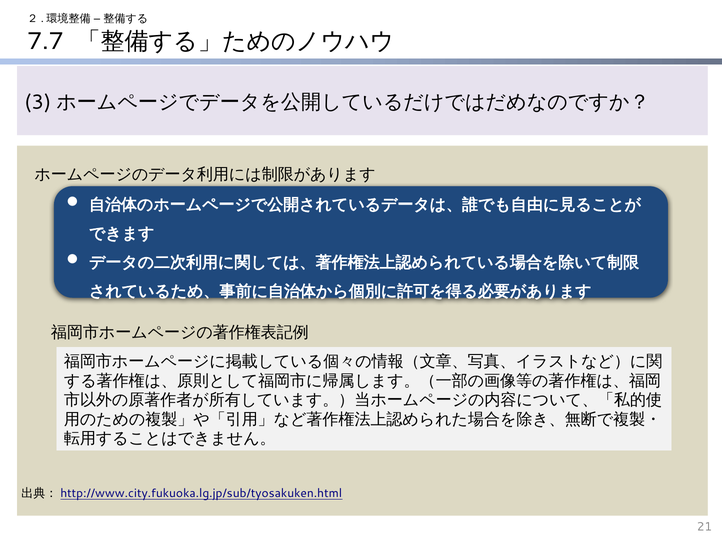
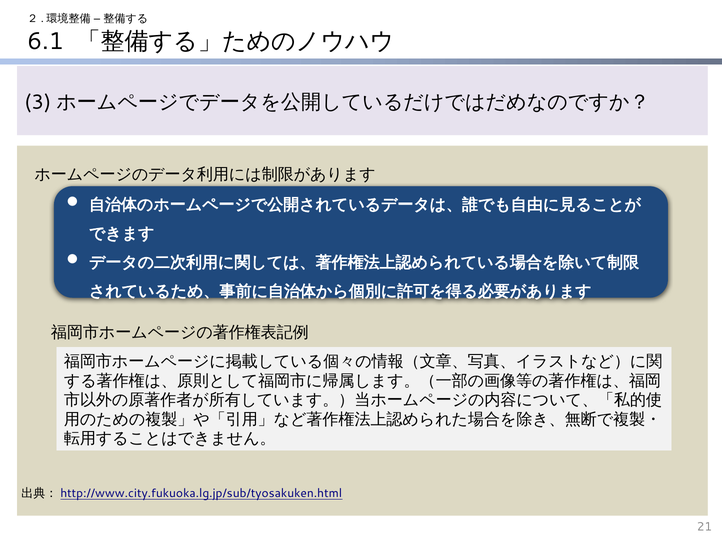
7.7: 7.7 -> 6.1
